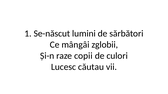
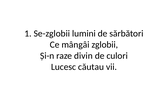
Se-născut: Se-născut -> Se-zglobii
copii: copii -> divin
